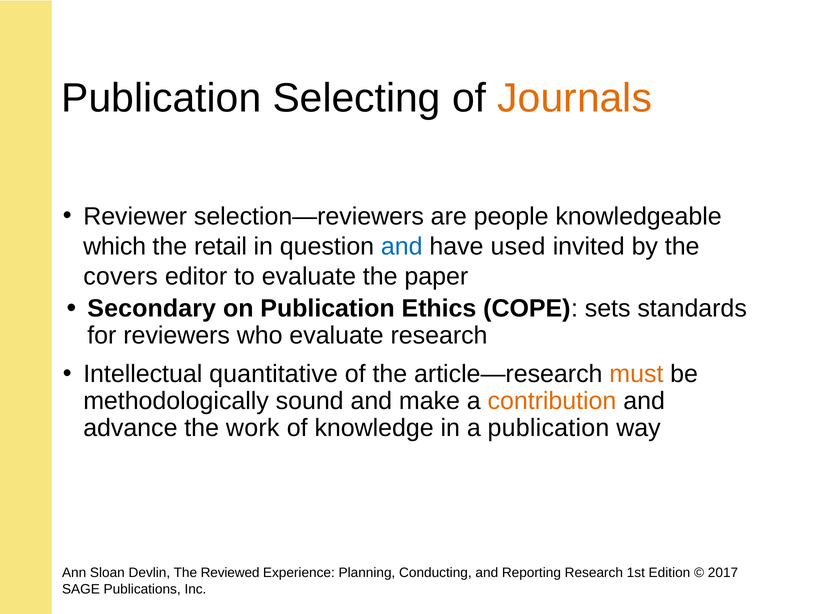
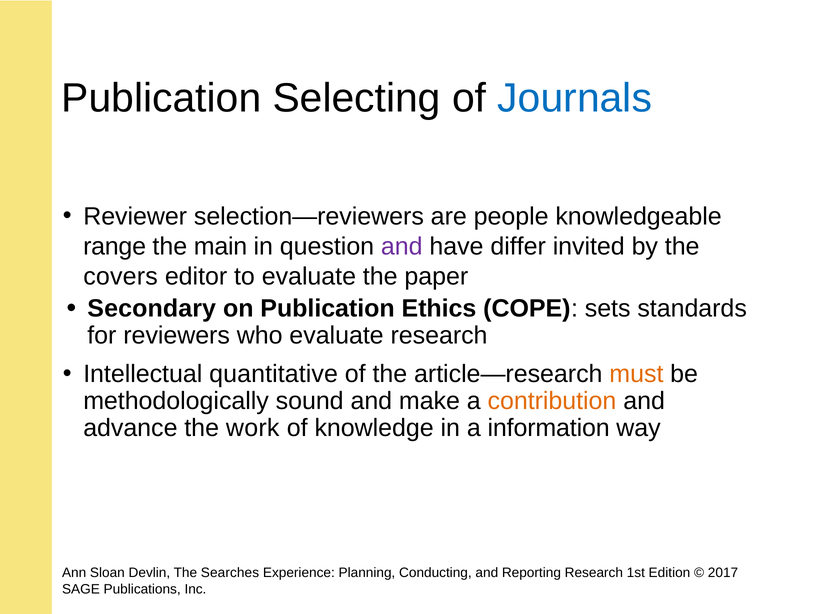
Journals colour: orange -> blue
which: which -> range
retail: retail -> main
and at (402, 246) colour: blue -> purple
used: used -> differ
a publication: publication -> information
Reviewed: Reviewed -> Searches
